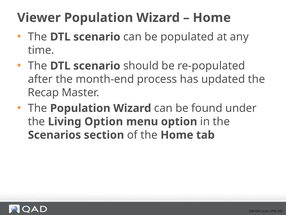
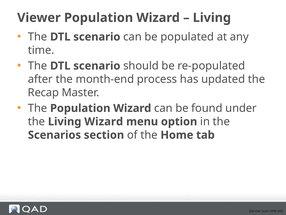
Home at (212, 18): Home -> Living
Living Option: Option -> Wizard
